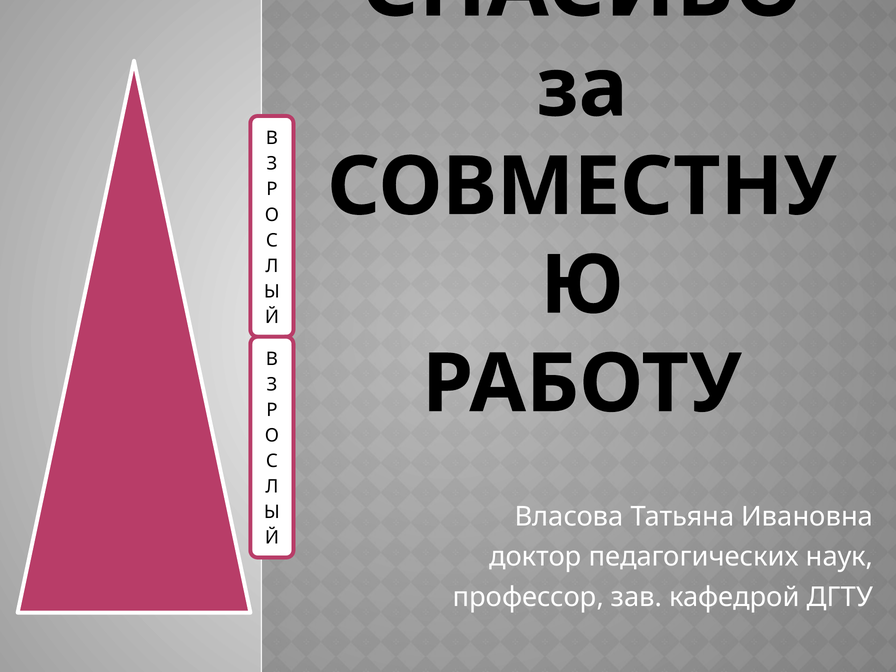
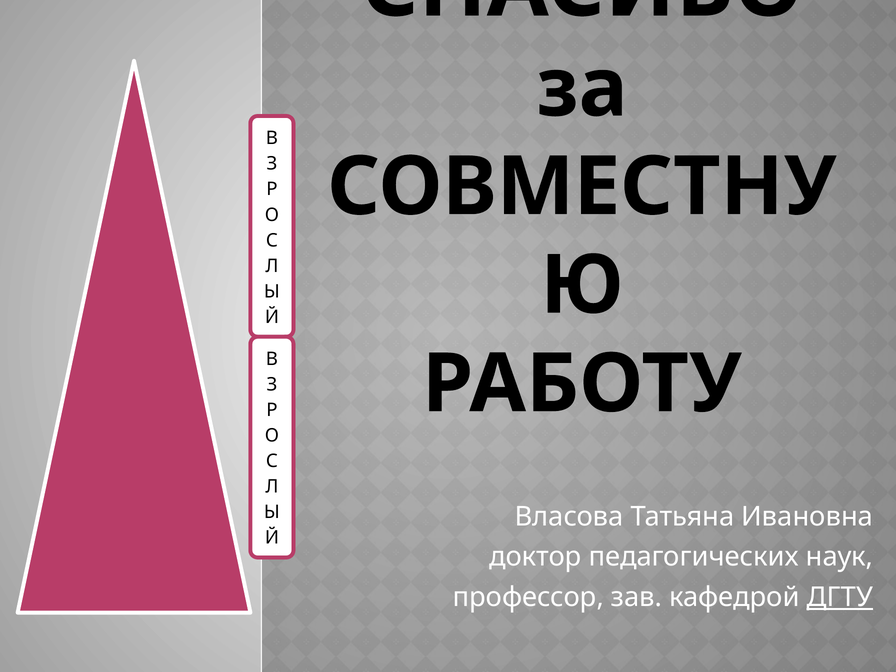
ДГТУ underline: none -> present
